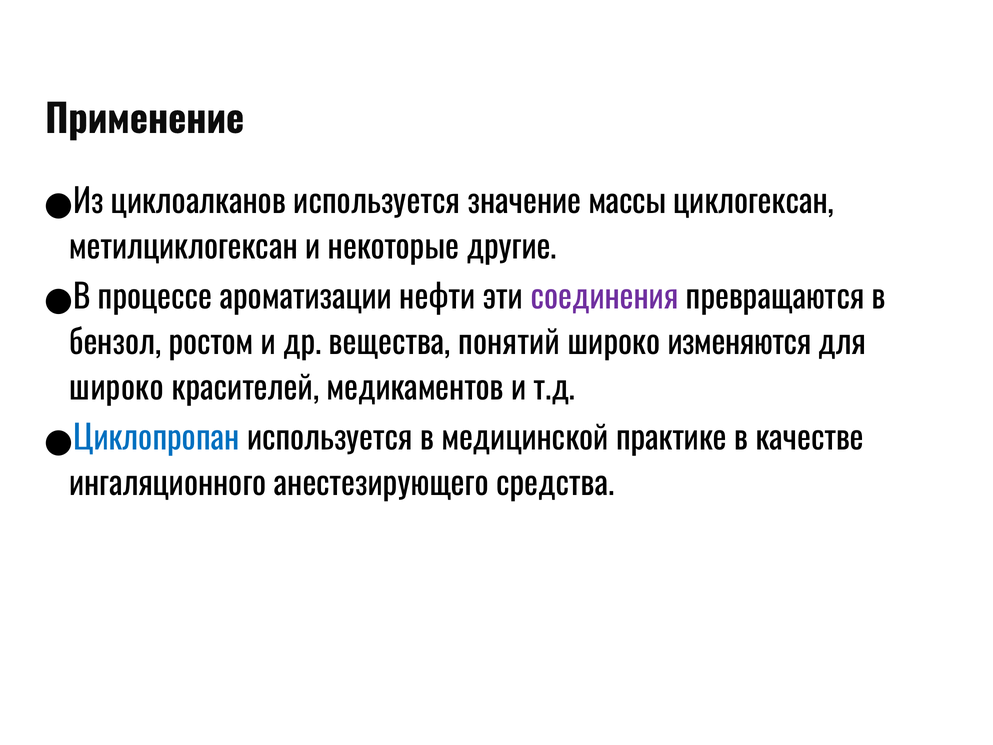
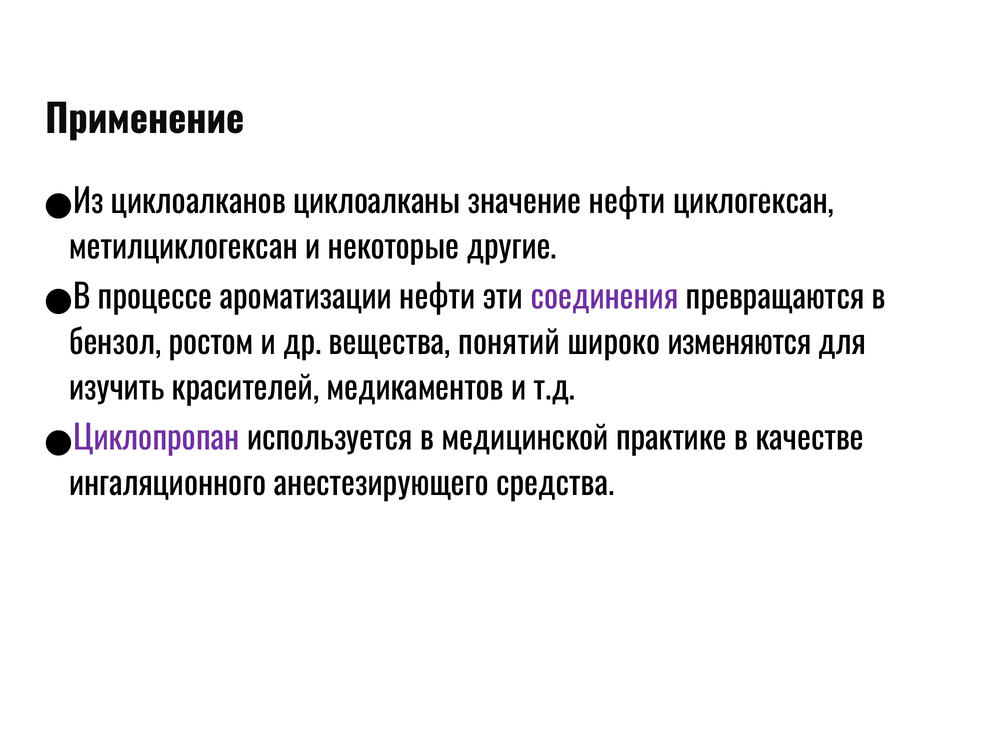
циклоалканов используется: используется -> циклоалканы
значение массы: массы -> нефти
широко at (117, 389): широко -> изучить
Циклопропан colour: blue -> purple
